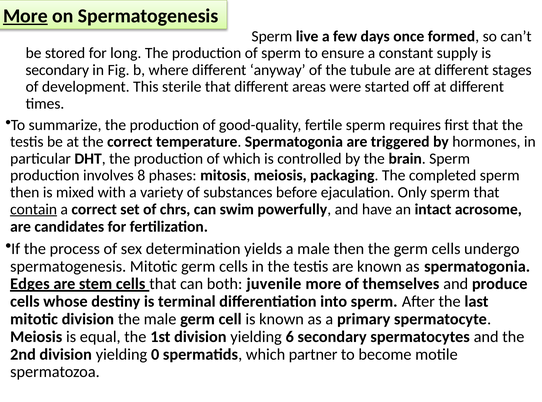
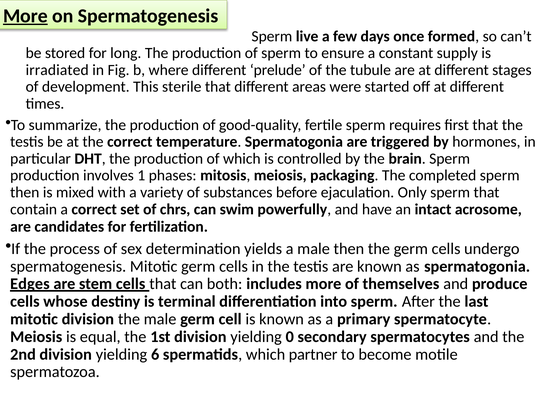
secondary at (57, 70): secondary -> irradiated
anyway: anyway -> prelude
8: 8 -> 1
contain underline: present -> none
juvenile: juvenile -> includes
6: 6 -> 0
0: 0 -> 6
